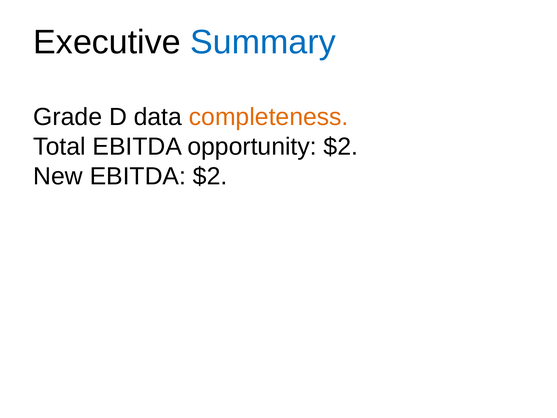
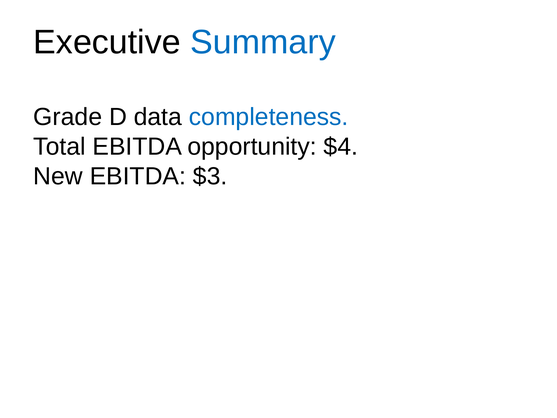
completeness colour: orange -> blue
opportunity $2: $2 -> $4
EBITDA $2: $2 -> $3
